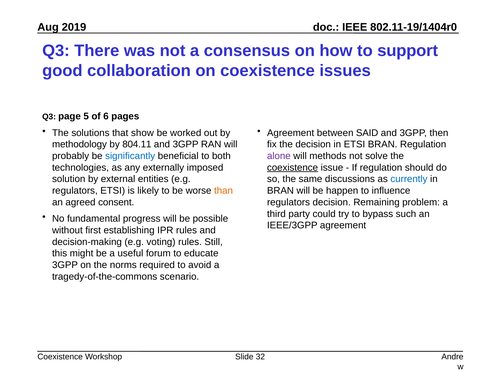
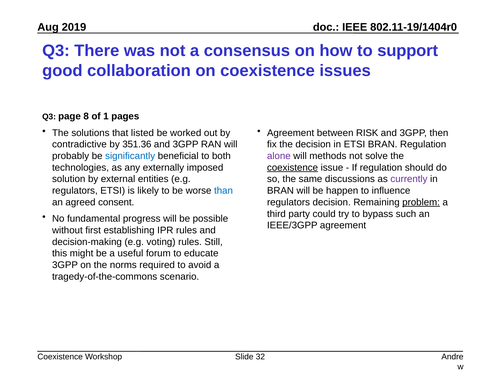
5: 5 -> 8
6: 6 -> 1
show: show -> listed
SAID: SAID -> RISK
methodology: methodology -> contradictive
804.11: 804.11 -> 351.36
currently colour: blue -> purple
than colour: orange -> blue
problem underline: none -> present
